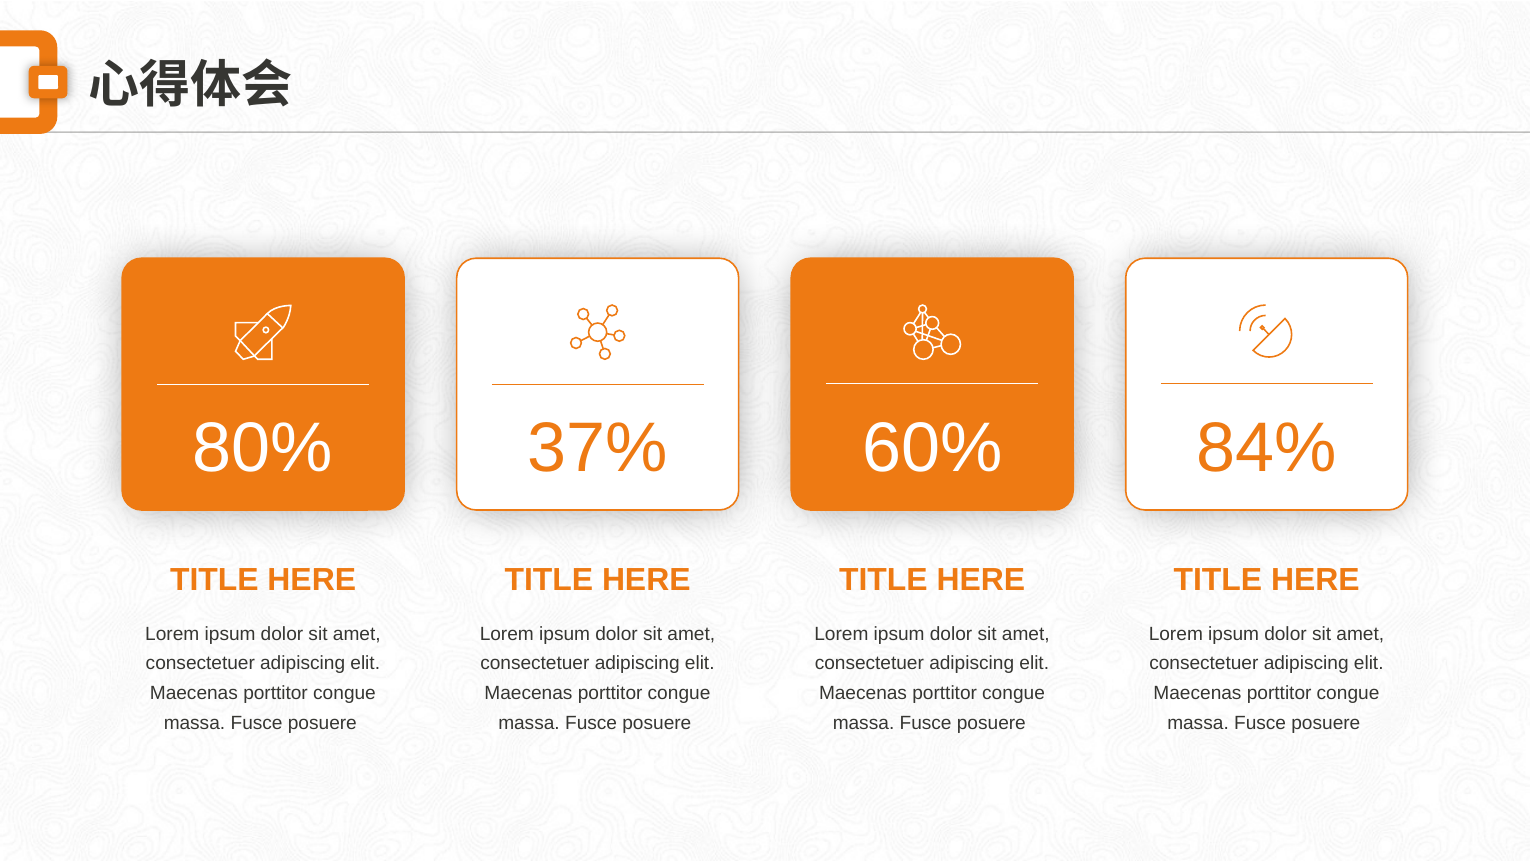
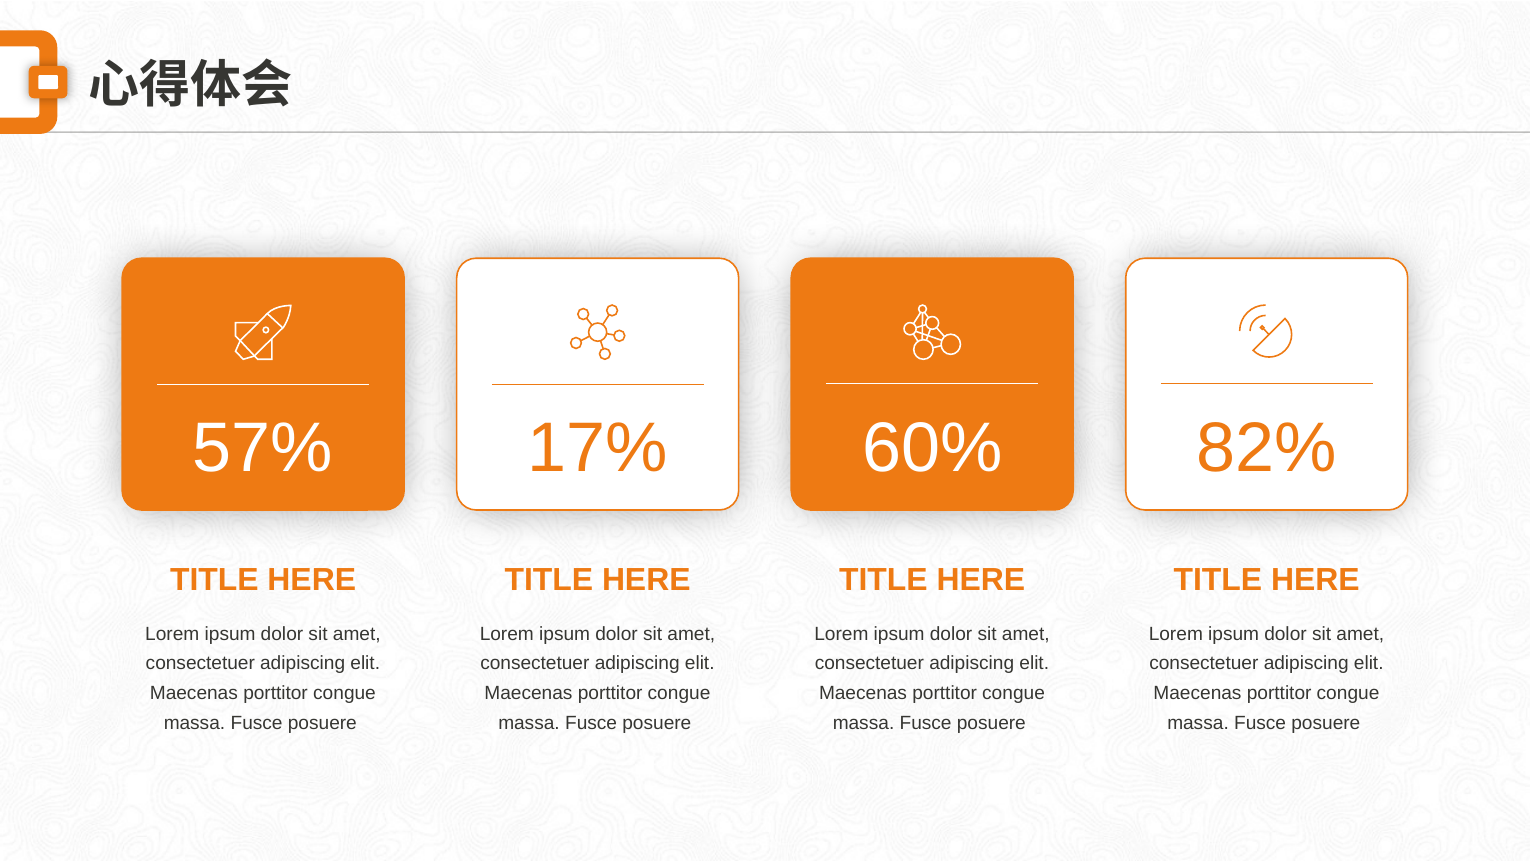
80%: 80% -> 57%
37%: 37% -> 17%
84%: 84% -> 82%
